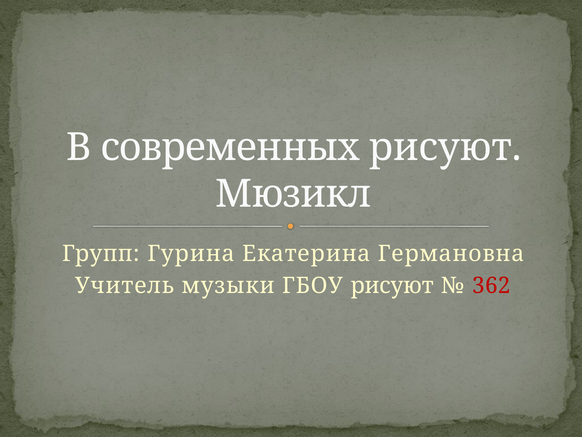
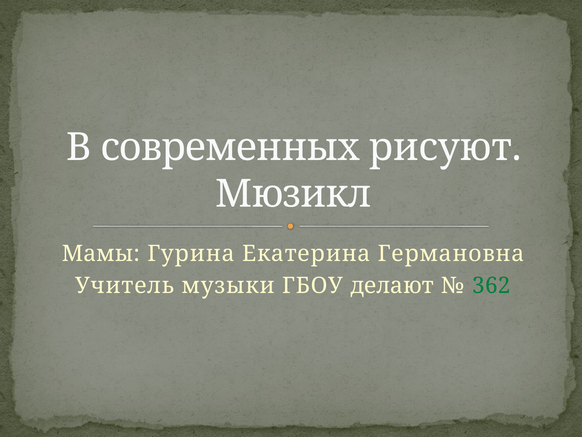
Групп: Групп -> Мамы
ГБОУ рисуют: рисуют -> делают
362 colour: red -> green
